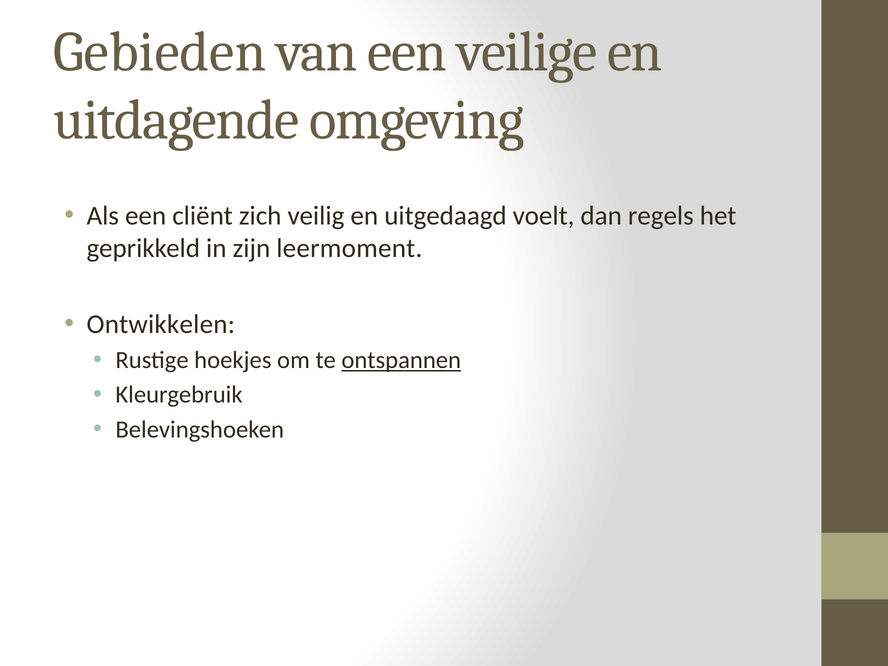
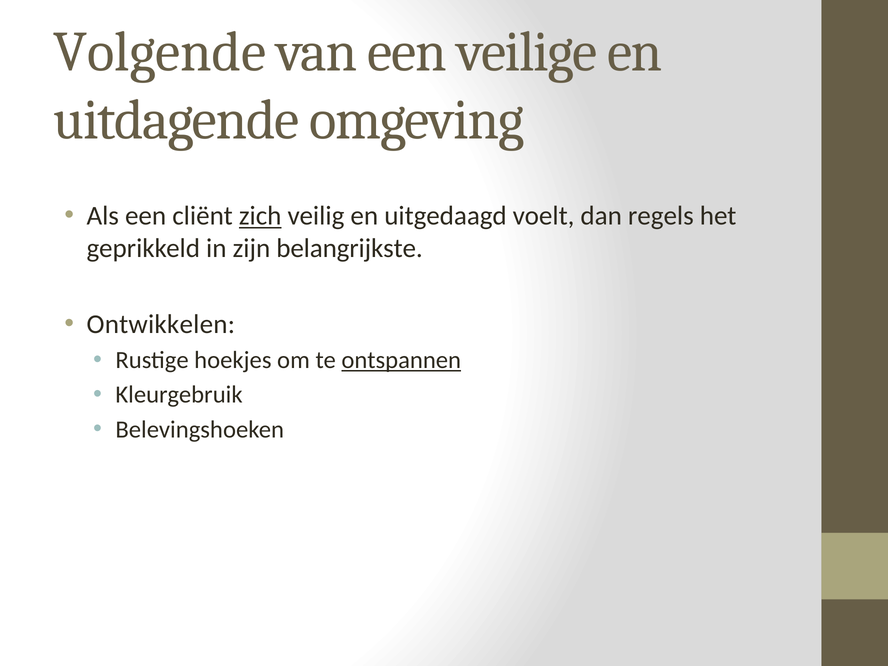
Gebieden: Gebieden -> Volgende
zich underline: none -> present
leermoment: leermoment -> belangrijkste
